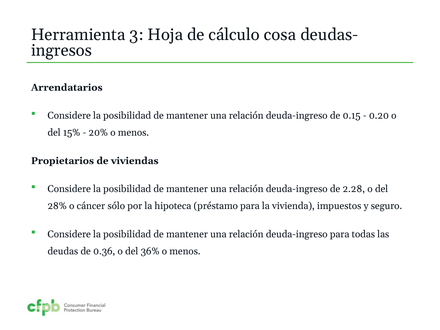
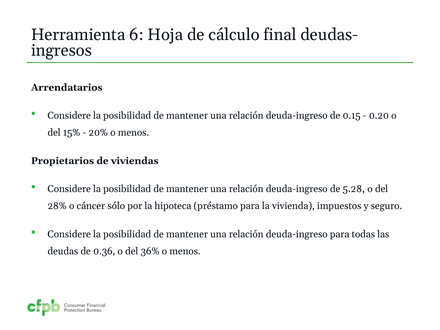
3: 3 -> 6
cosa: cosa -> final
2.28: 2.28 -> 5.28
